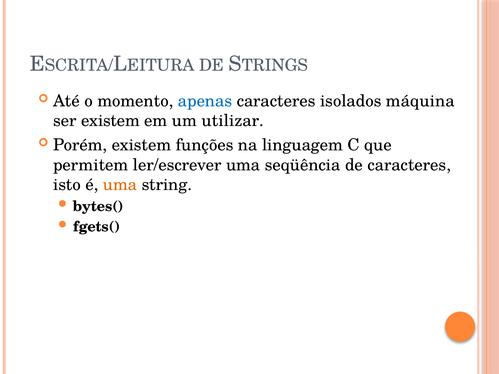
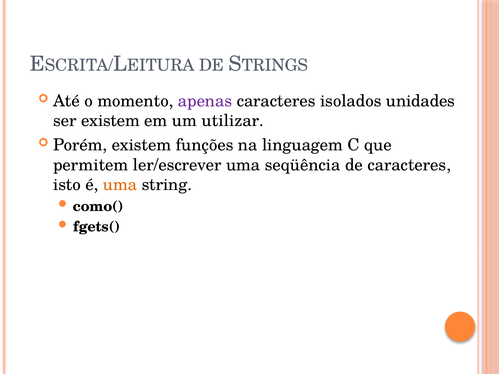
apenas colour: blue -> purple
máquina: máquina -> unidades
bytes(: bytes( -> como(
